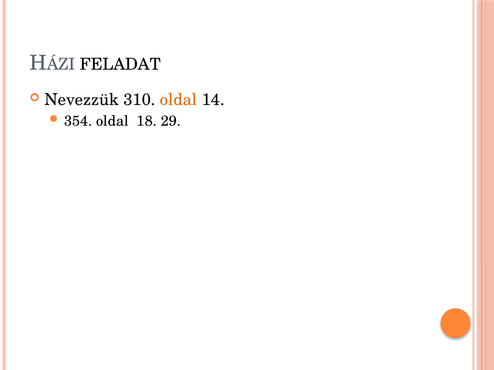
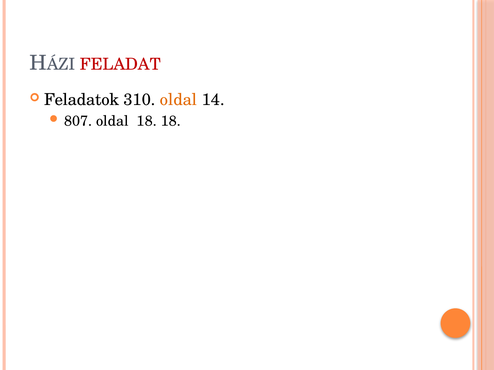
FELADAT colour: black -> red
Nevezzük: Nevezzük -> Feladatok
354: 354 -> 807
18 29: 29 -> 18
